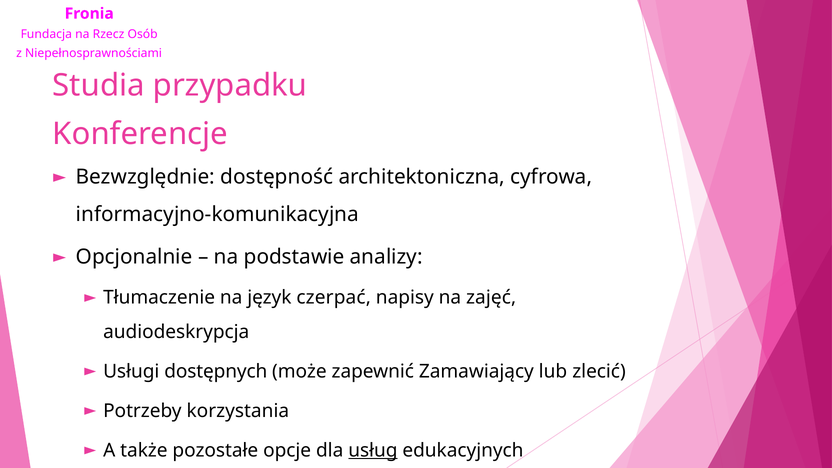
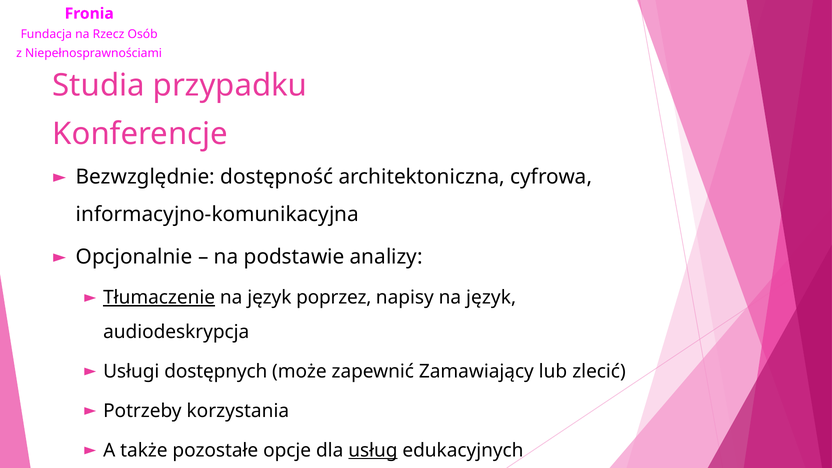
Tłumaczenie underline: none -> present
czerpać: czerpać -> poprzez
napisy na zajęć: zajęć -> język
